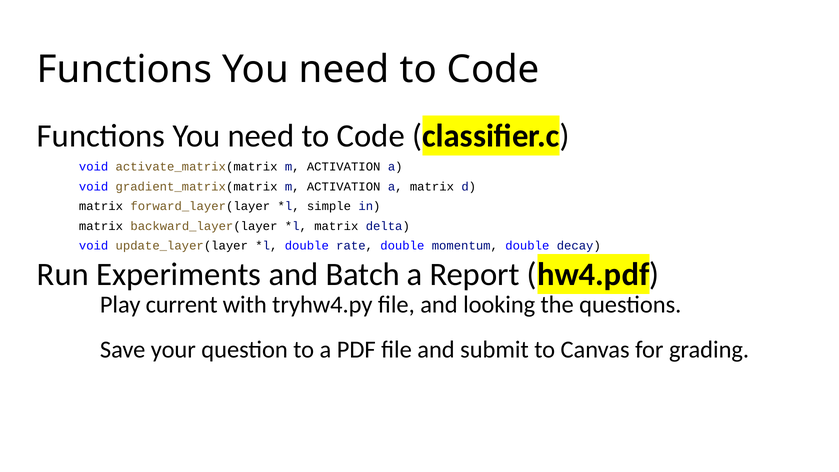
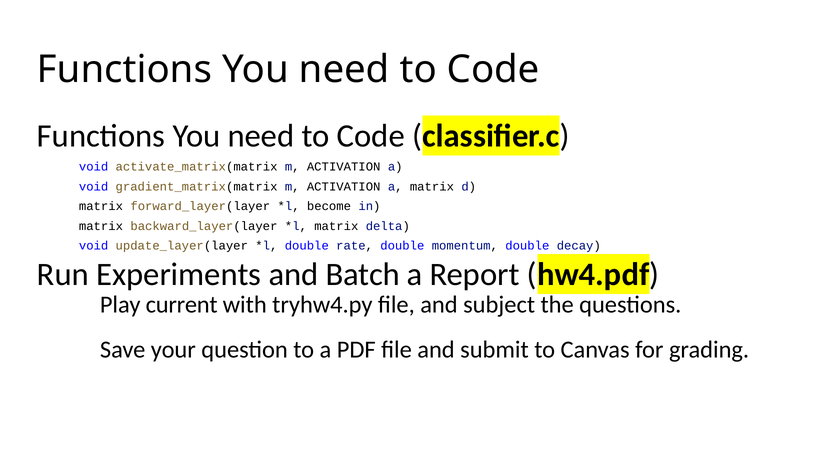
simple: simple -> become
looking: looking -> subject
